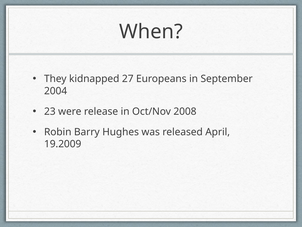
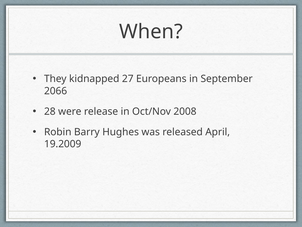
2004: 2004 -> 2066
23: 23 -> 28
